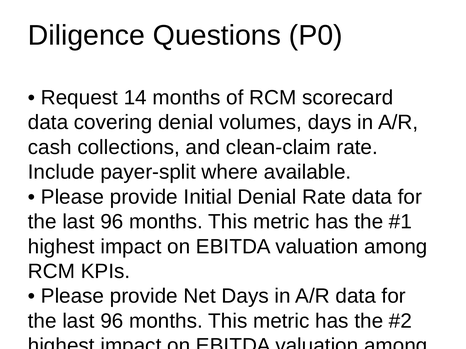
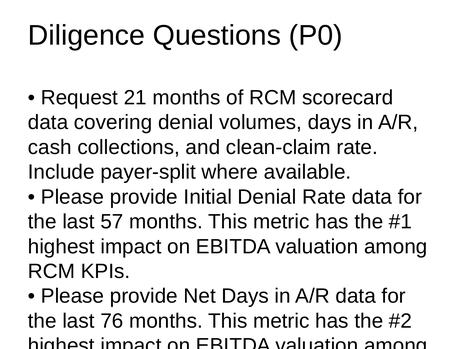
14: 14 -> 21
96 at (112, 222): 96 -> 57
96 at (112, 321): 96 -> 76
